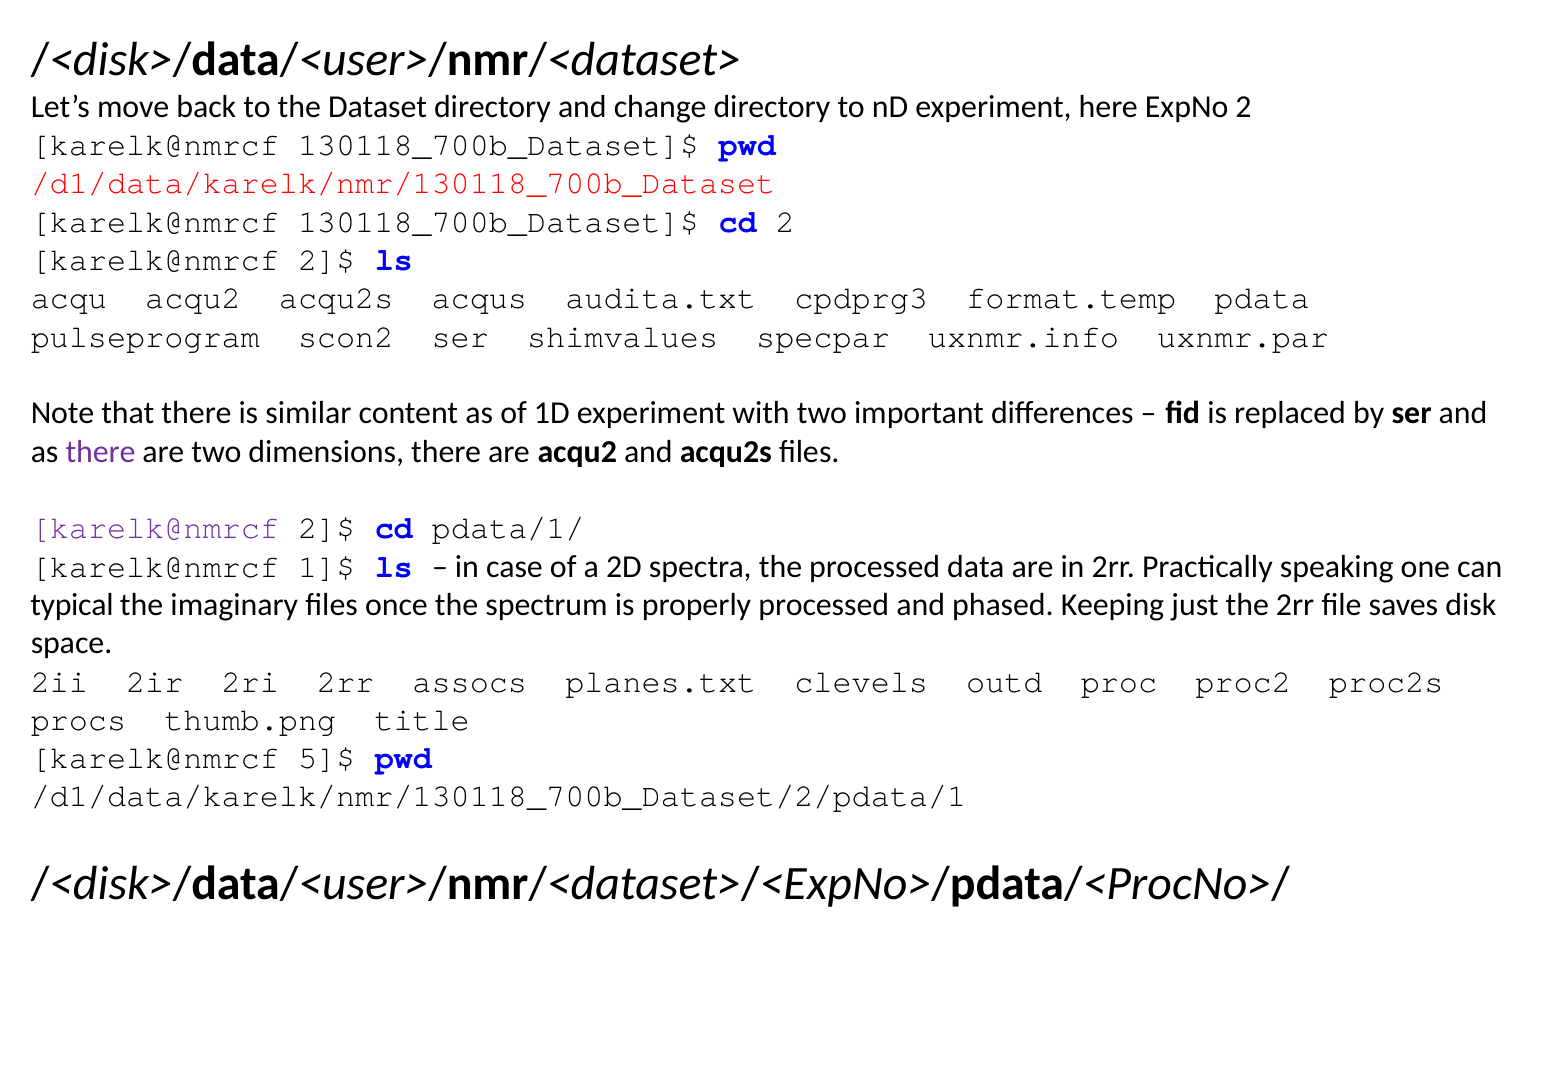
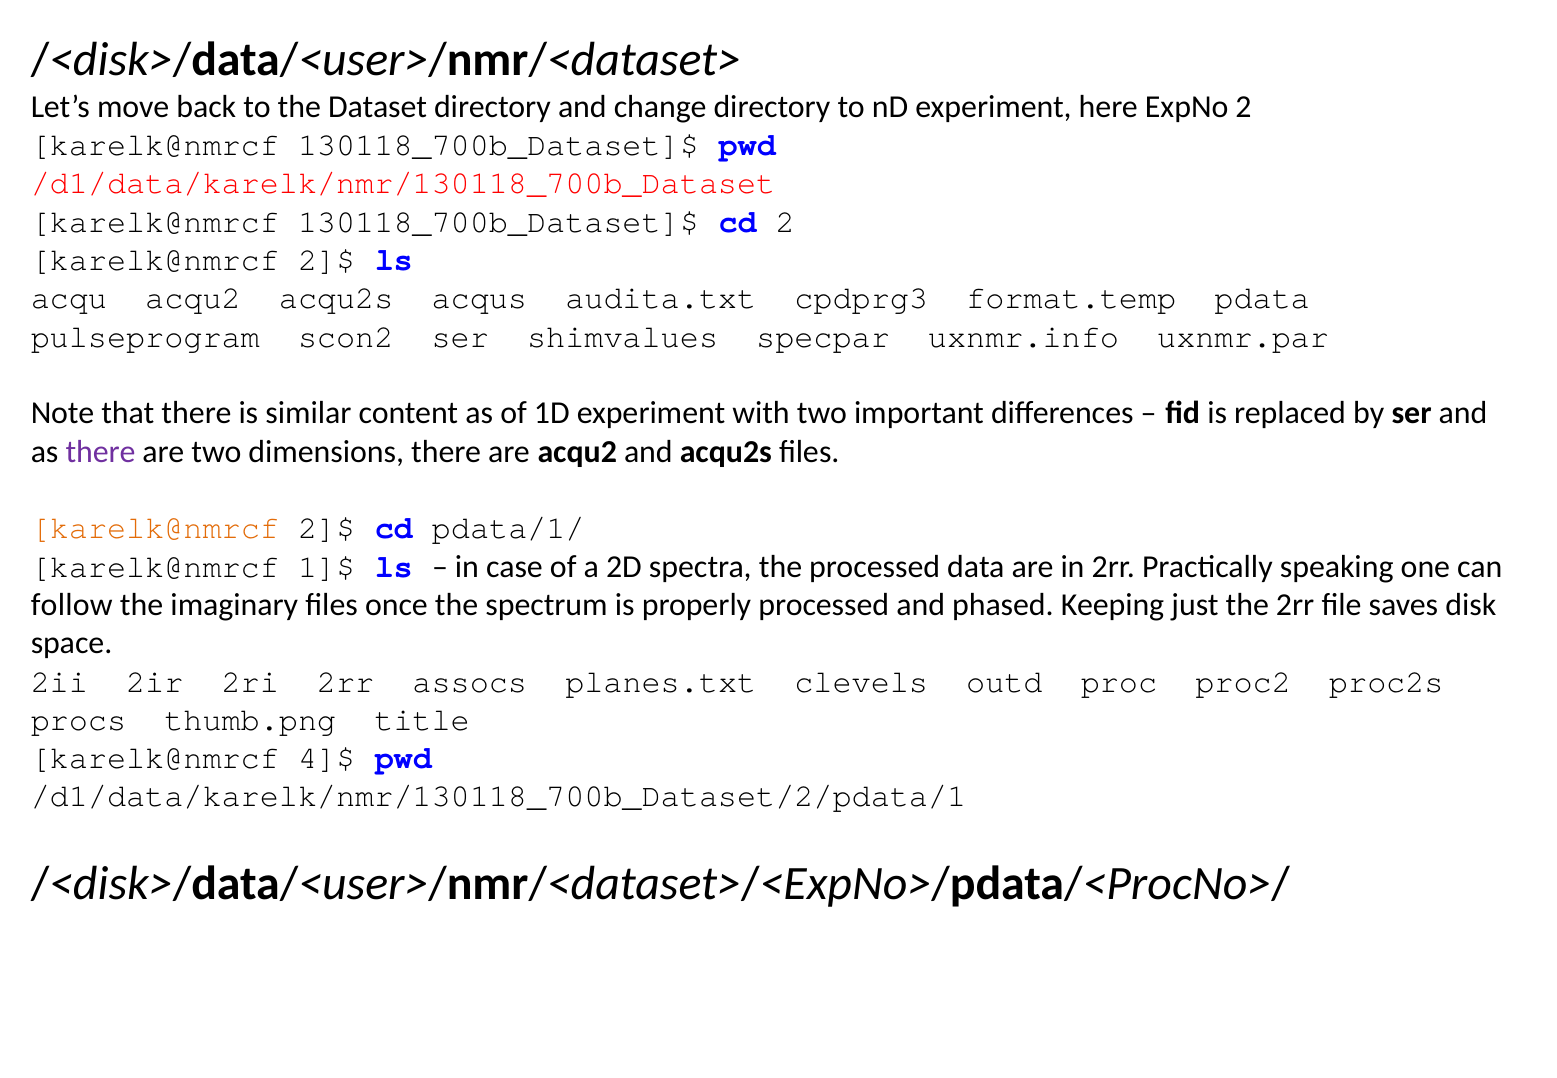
karelk@nmrcf at (155, 528) colour: purple -> orange
typical: typical -> follow
5]$: 5]$ -> 4]$
